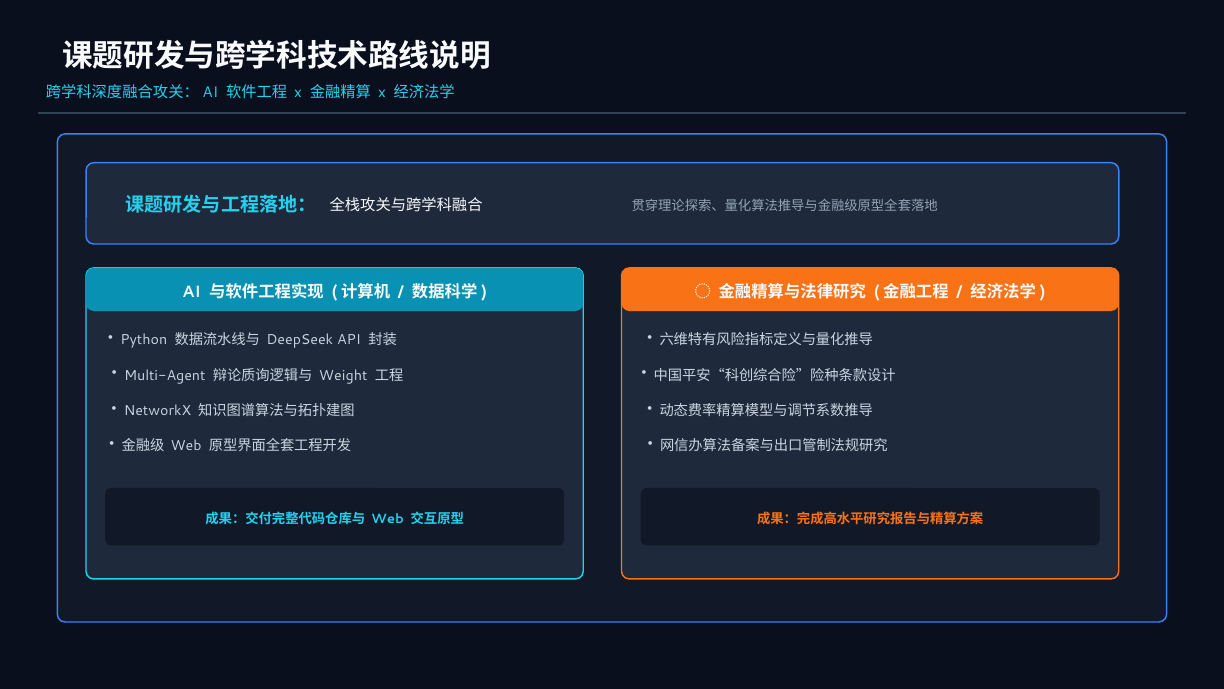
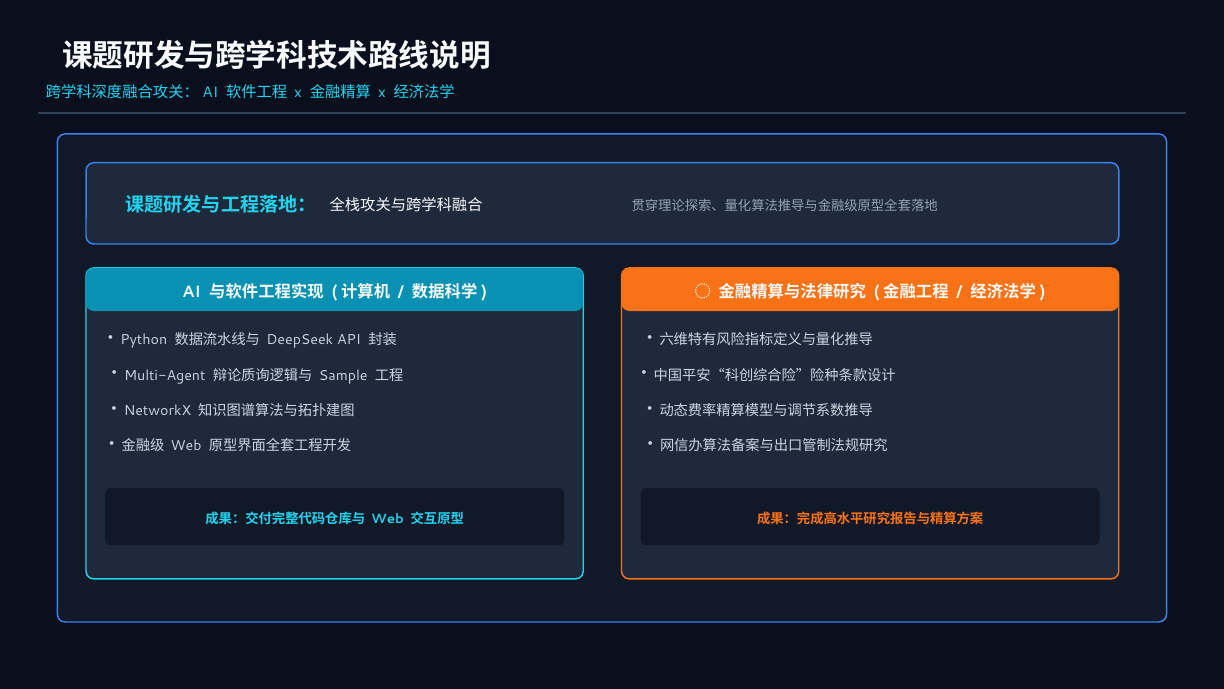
Weight: Weight -> Sample
